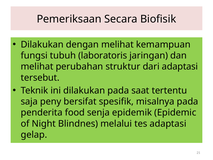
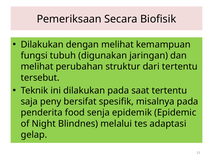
laboratoris: laboratoris -> digunakan
dari adaptasi: adaptasi -> tertentu
